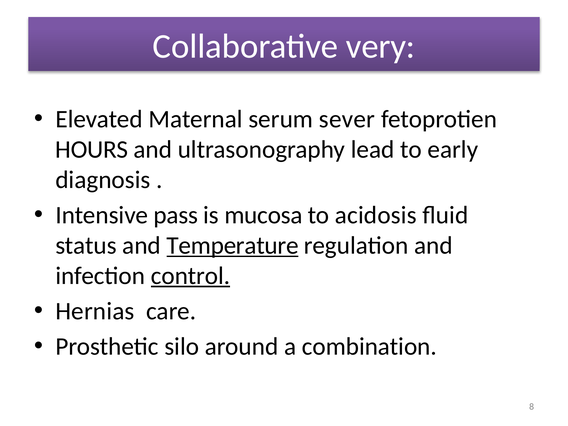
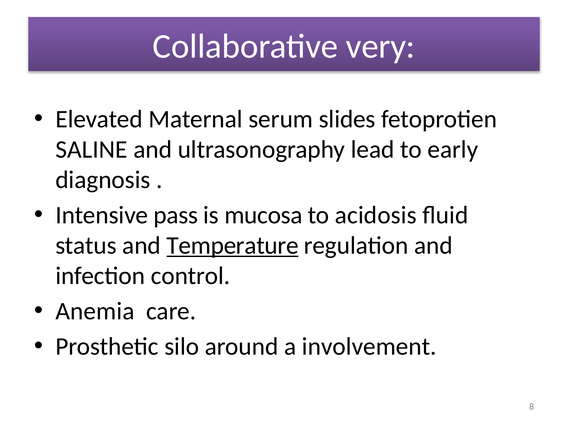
sever: sever -> slides
HOURS: HOURS -> SALINE
control underline: present -> none
Hernias: Hernias -> Anemia
combination: combination -> involvement
